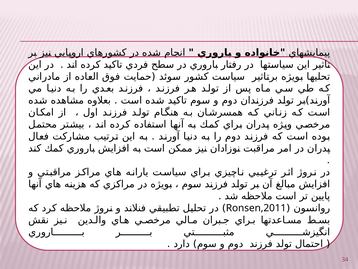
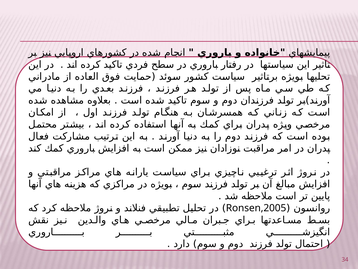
Ronsen,2011: Ronsen,2011 -> Ronsen,2005
